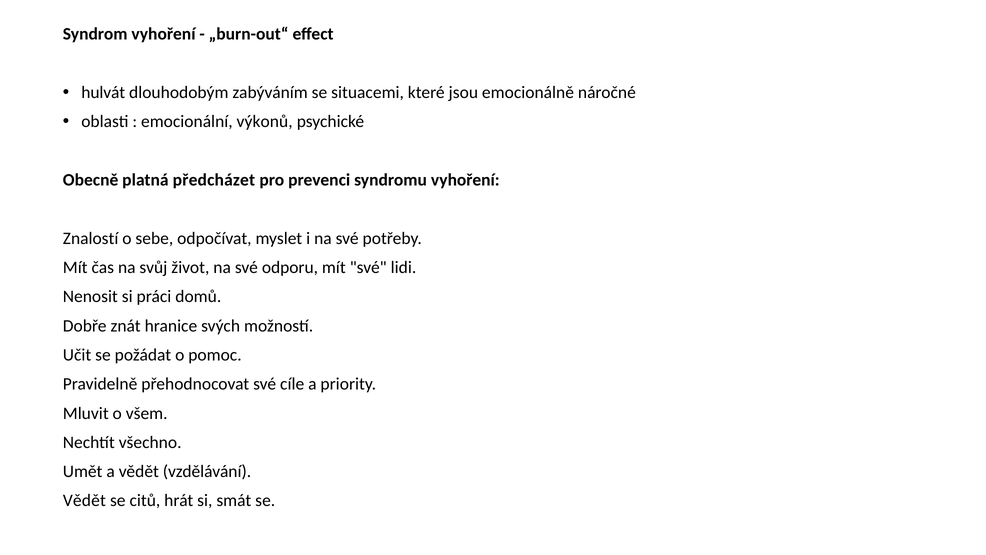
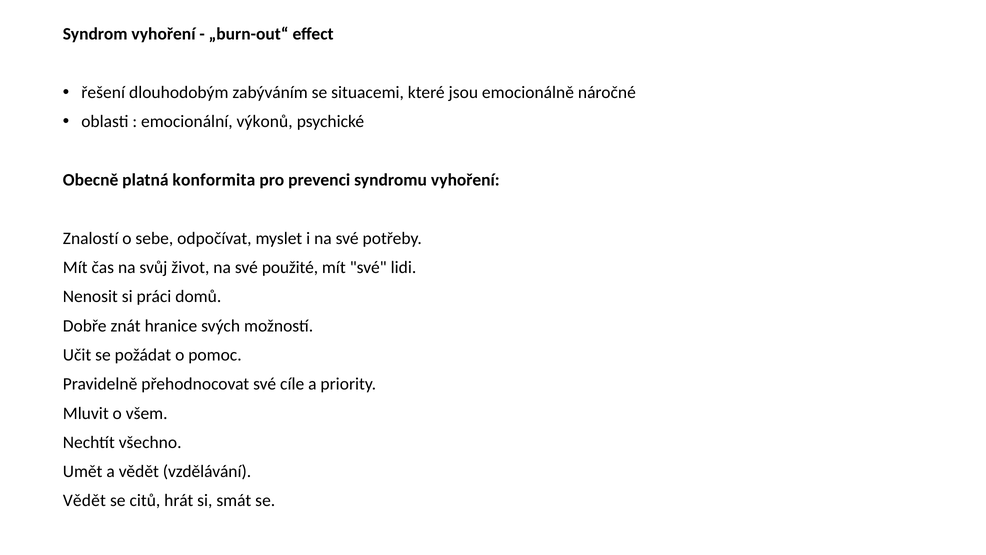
hulvát: hulvát -> řešení
předcházet: předcházet -> konformita
odporu: odporu -> použité
